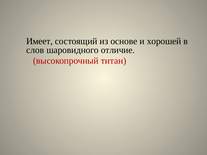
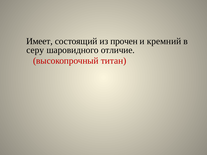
основе: основе -> прочен
хорошей: хорошей -> кремний
слов: слов -> серу
